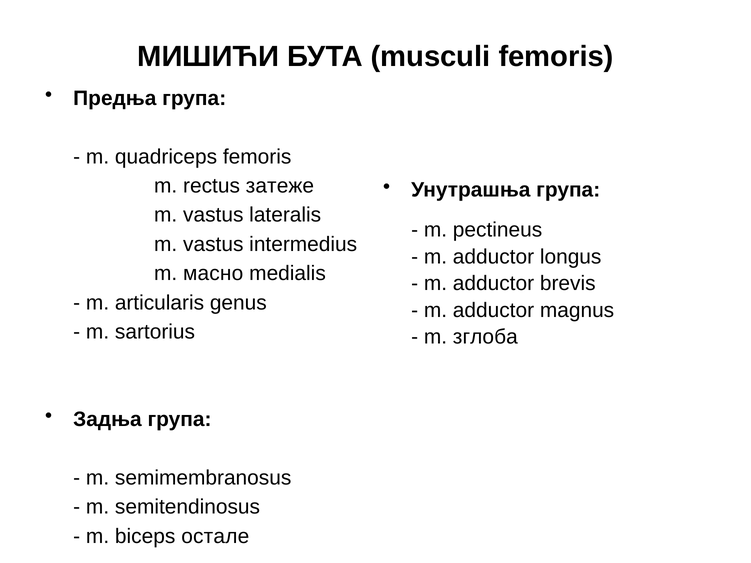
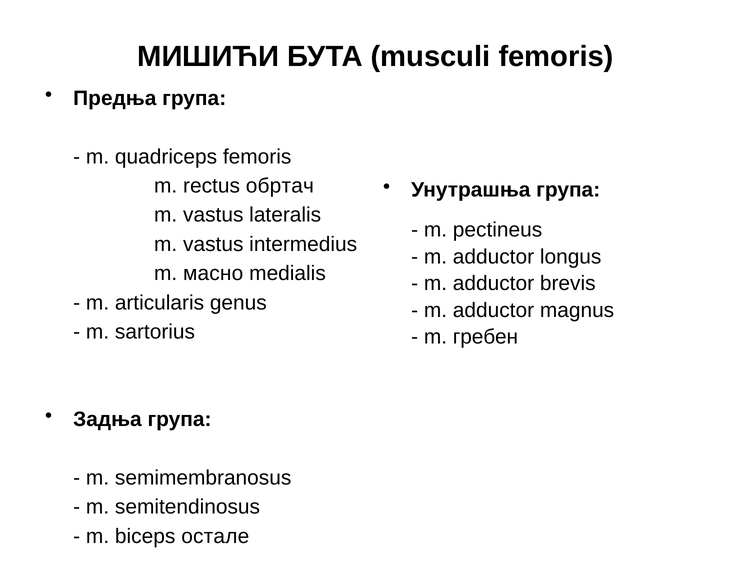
затеже: затеже -> обртач
зглоба: зглоба -> гребен
